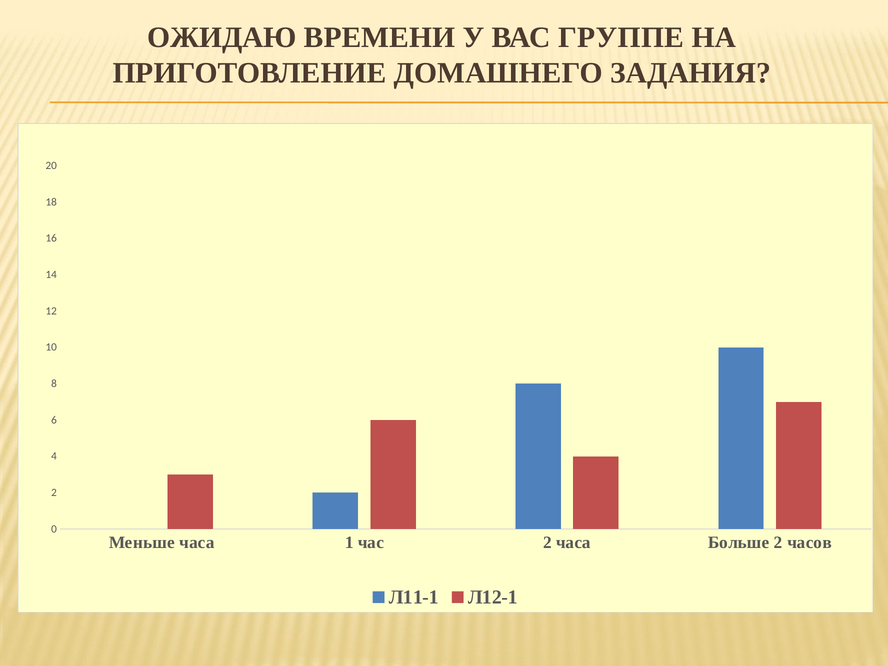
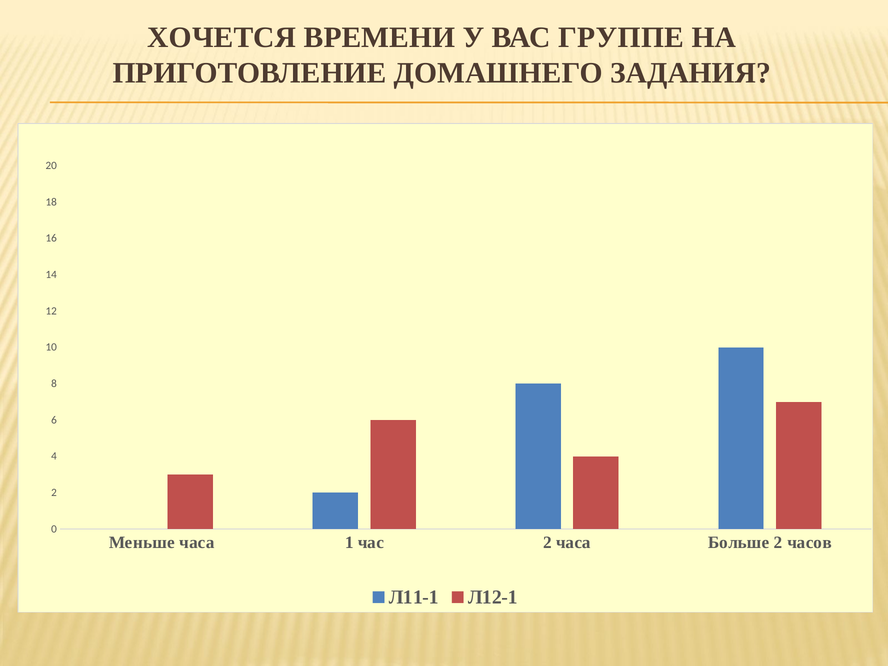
ОЖИДАЮ: ОЖИДАЮ -> ХОЧЕТСЯ
